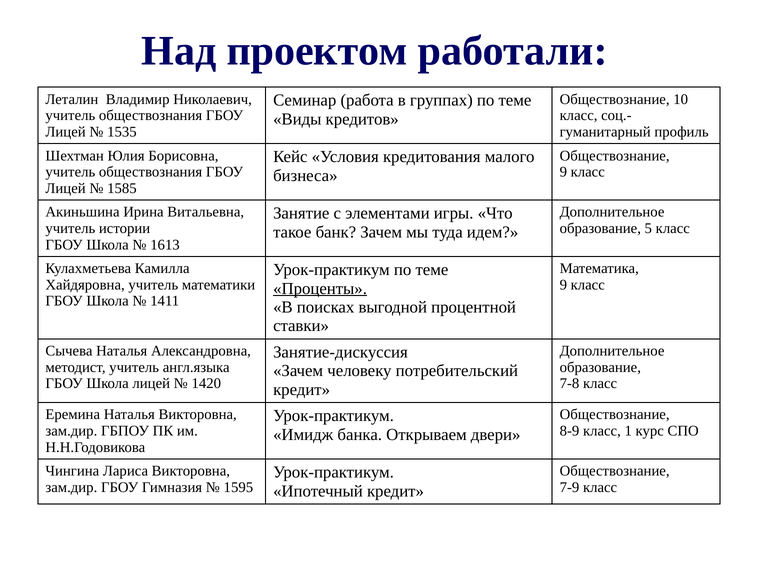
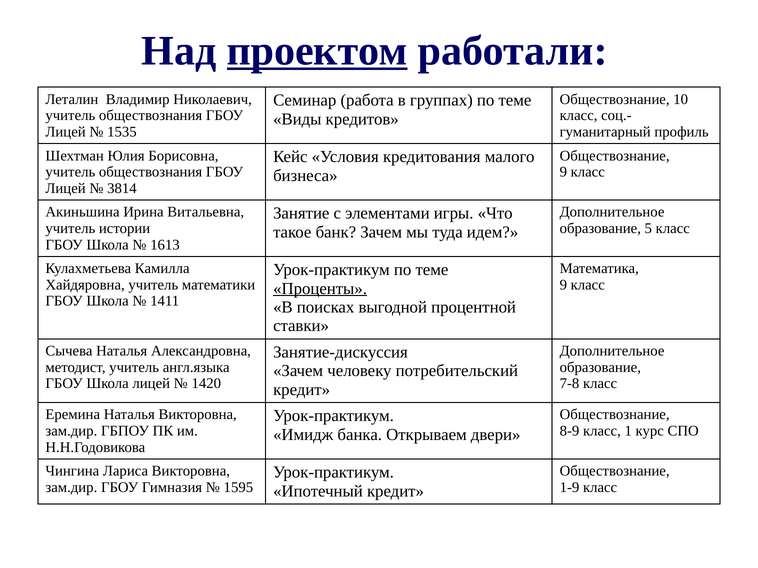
проектом underline: none -> present
1585: 1585 -> 3814
7-9: 7-9 -> 1-9
